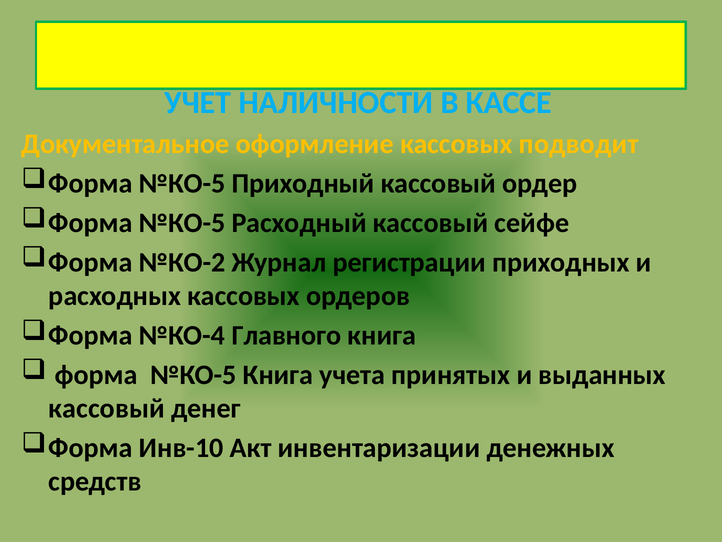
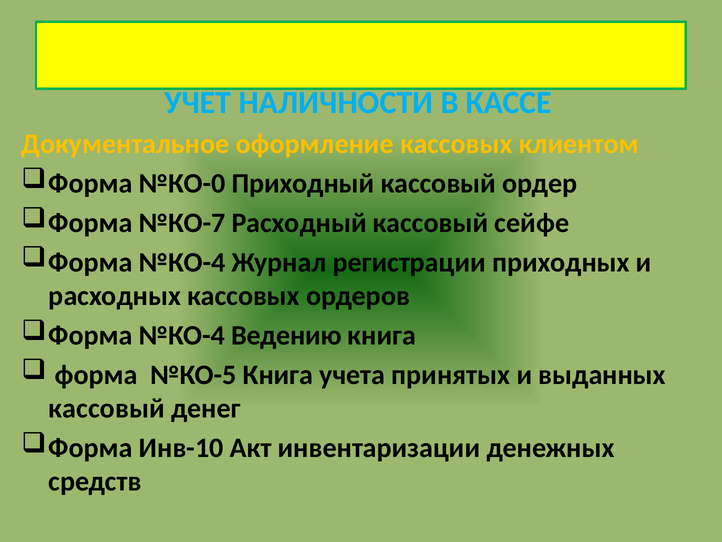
подводит: подводит -> клиентом
№КО-5 at (182, 183): №КО-5 -> №КО-0
№КО-5 at (182, 223): №КО-5 -> №КО-7
№КО-2 at (182, 262): №КО-2 -> №КО-4
Главного: Главного -> Ведению
